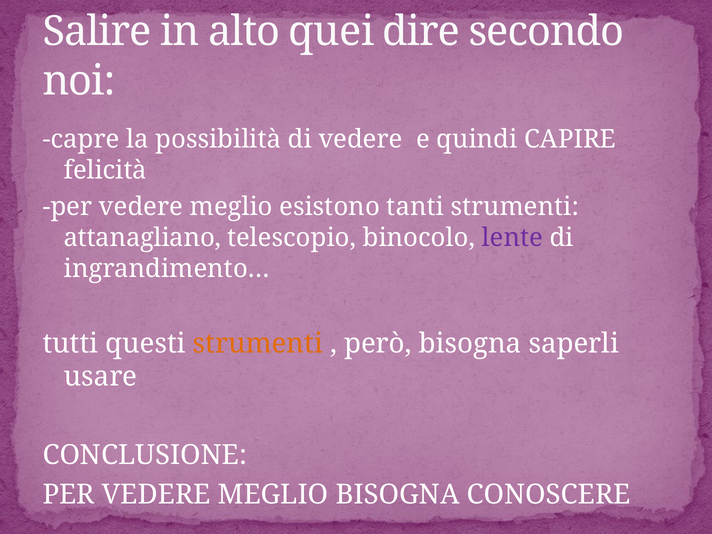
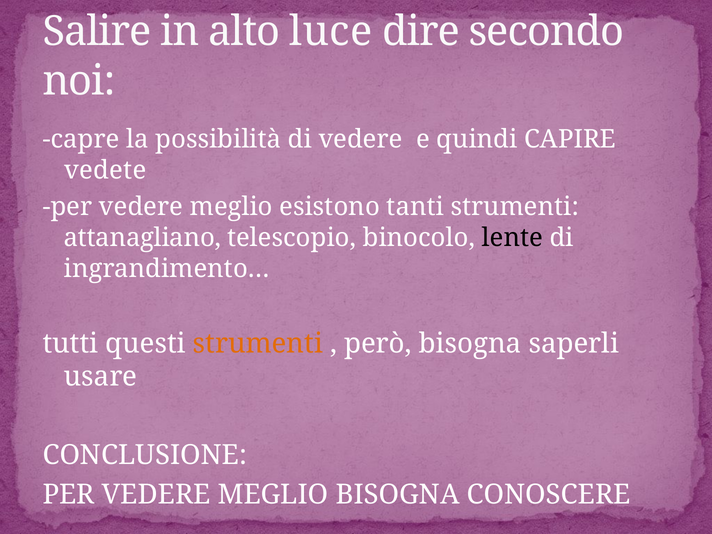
quei: quei -> luce
felicità: felicità -> vedete
lente colour: purple -> black
